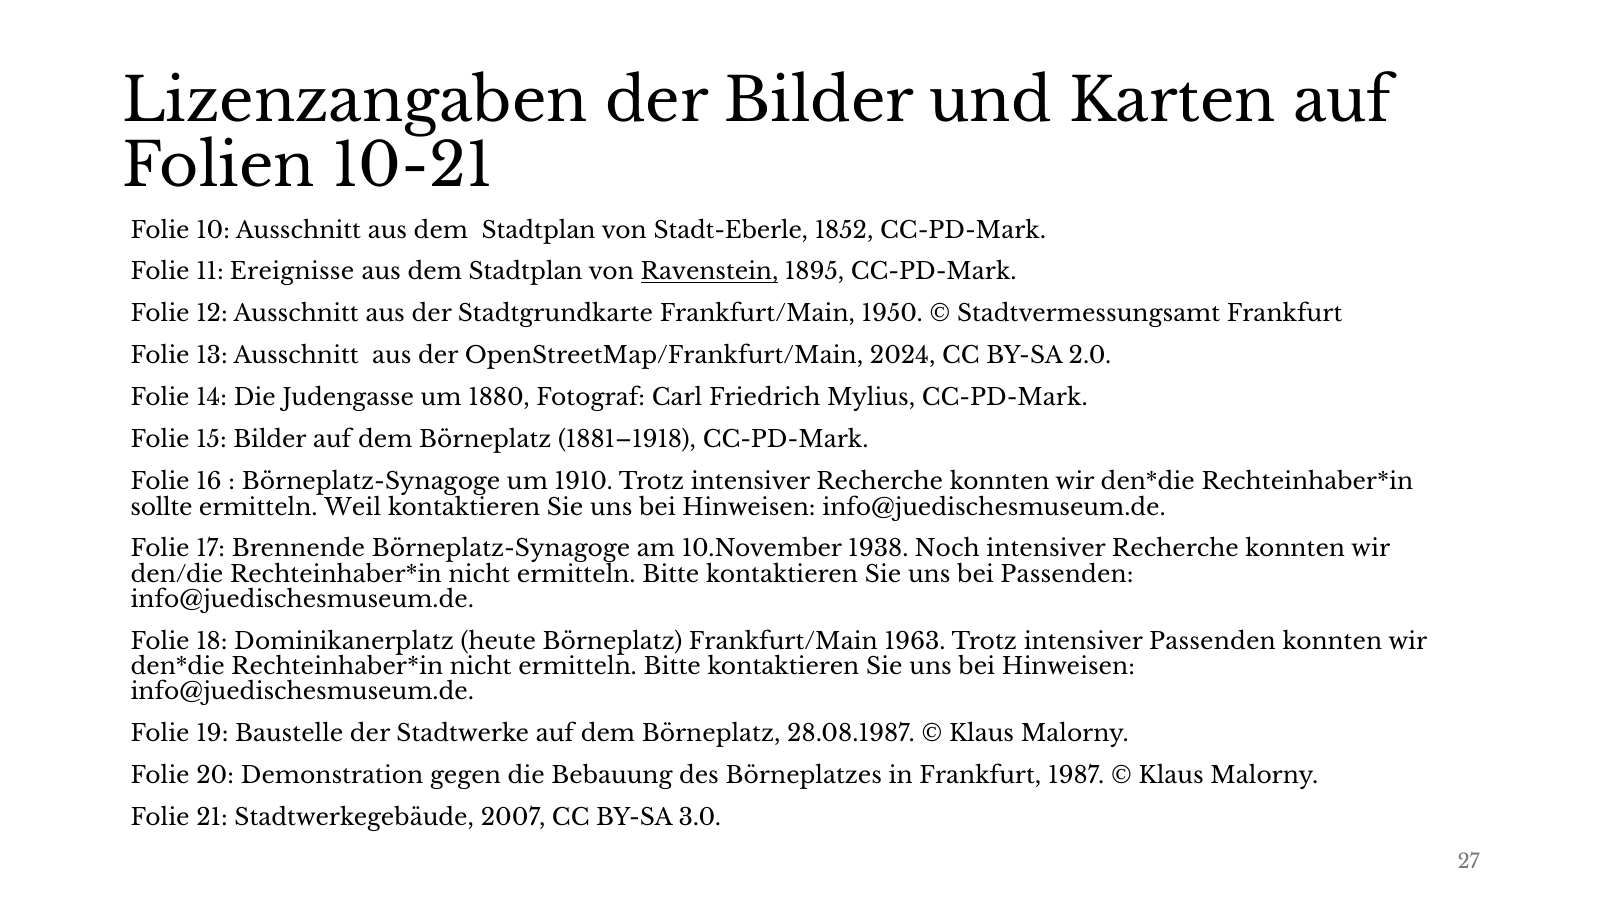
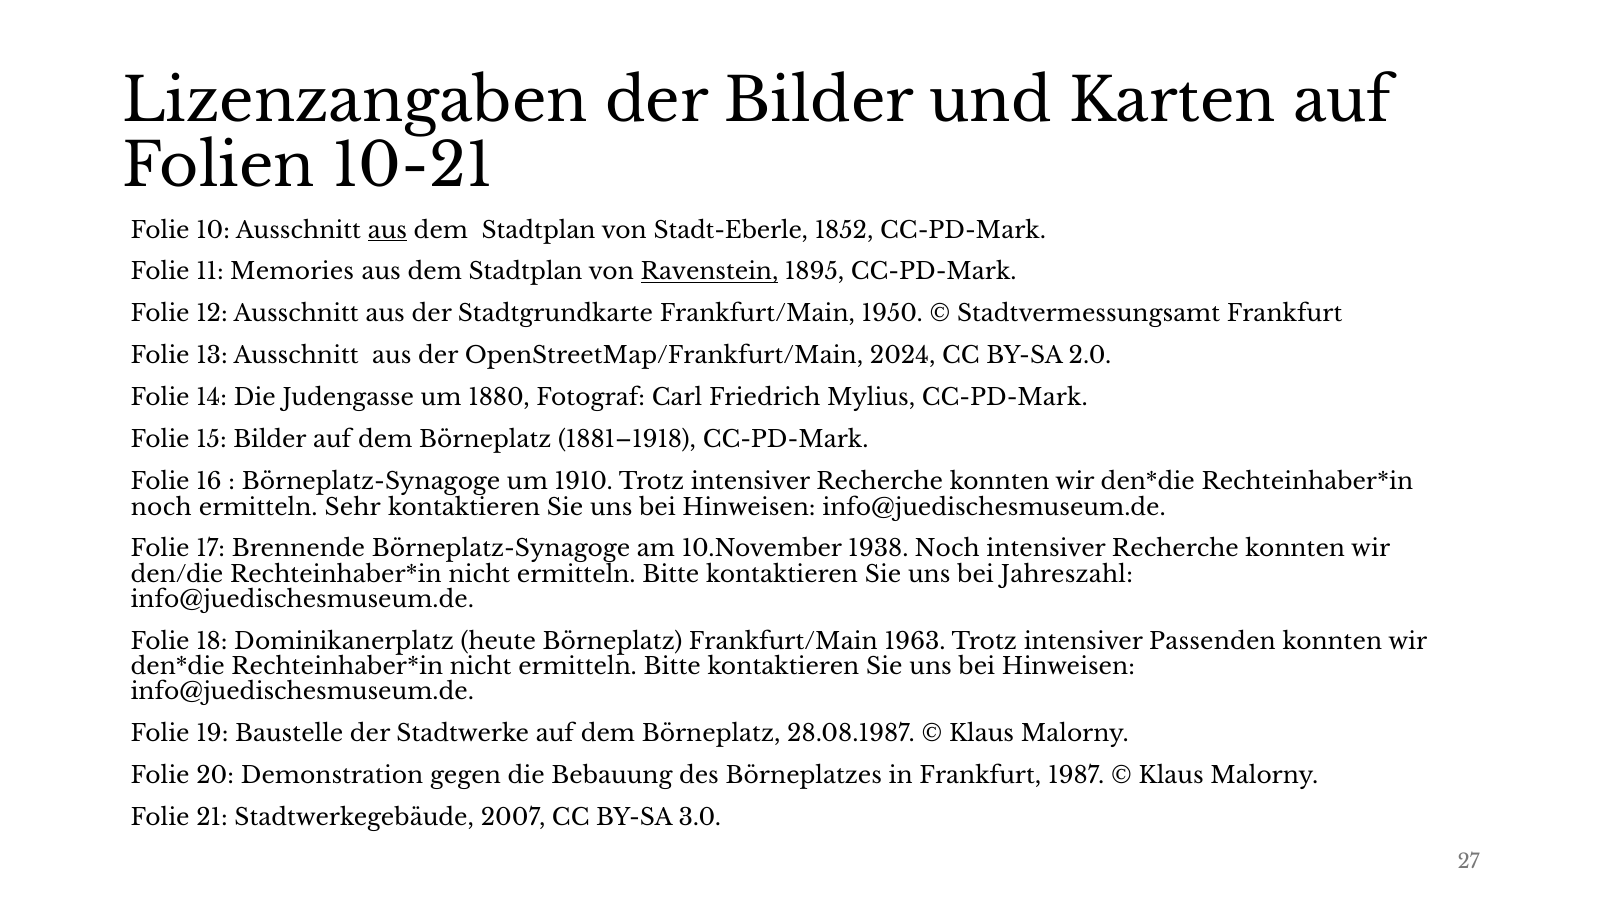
aus at (387, 230) underline: none -> present
Ereignisse: Ereignisse -> Memories
sollte at (161, 507): sollte -> noch
Weil: Weil -> Sehr
bei Passenden: Passenden -> Jahreszahl
